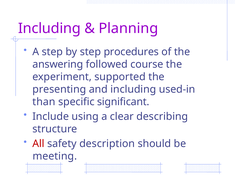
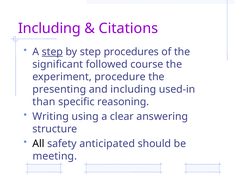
Planning: Planning -> Citations
step at (52, 52) underline: none -> present
answering: answering -> significant
supported: supported -> procedure
significant: significant -> reasoning
Include: Include -> Writing
describing: describing -> answering
All colour: red -> black
description: description -> anticipated
